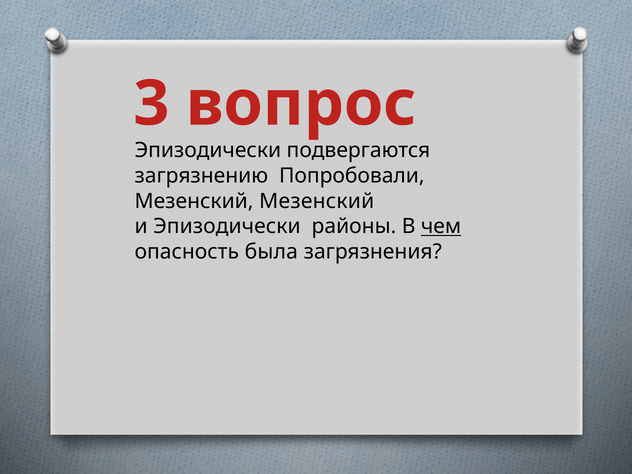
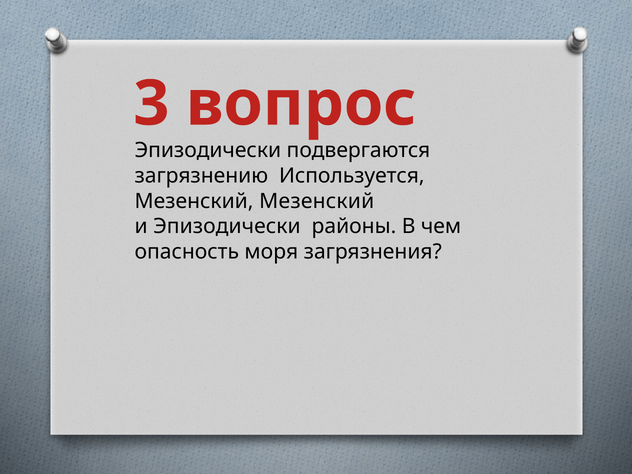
Попробовали: Попробовали -> Используется
чем underline: present -> none
была: была -> моря
